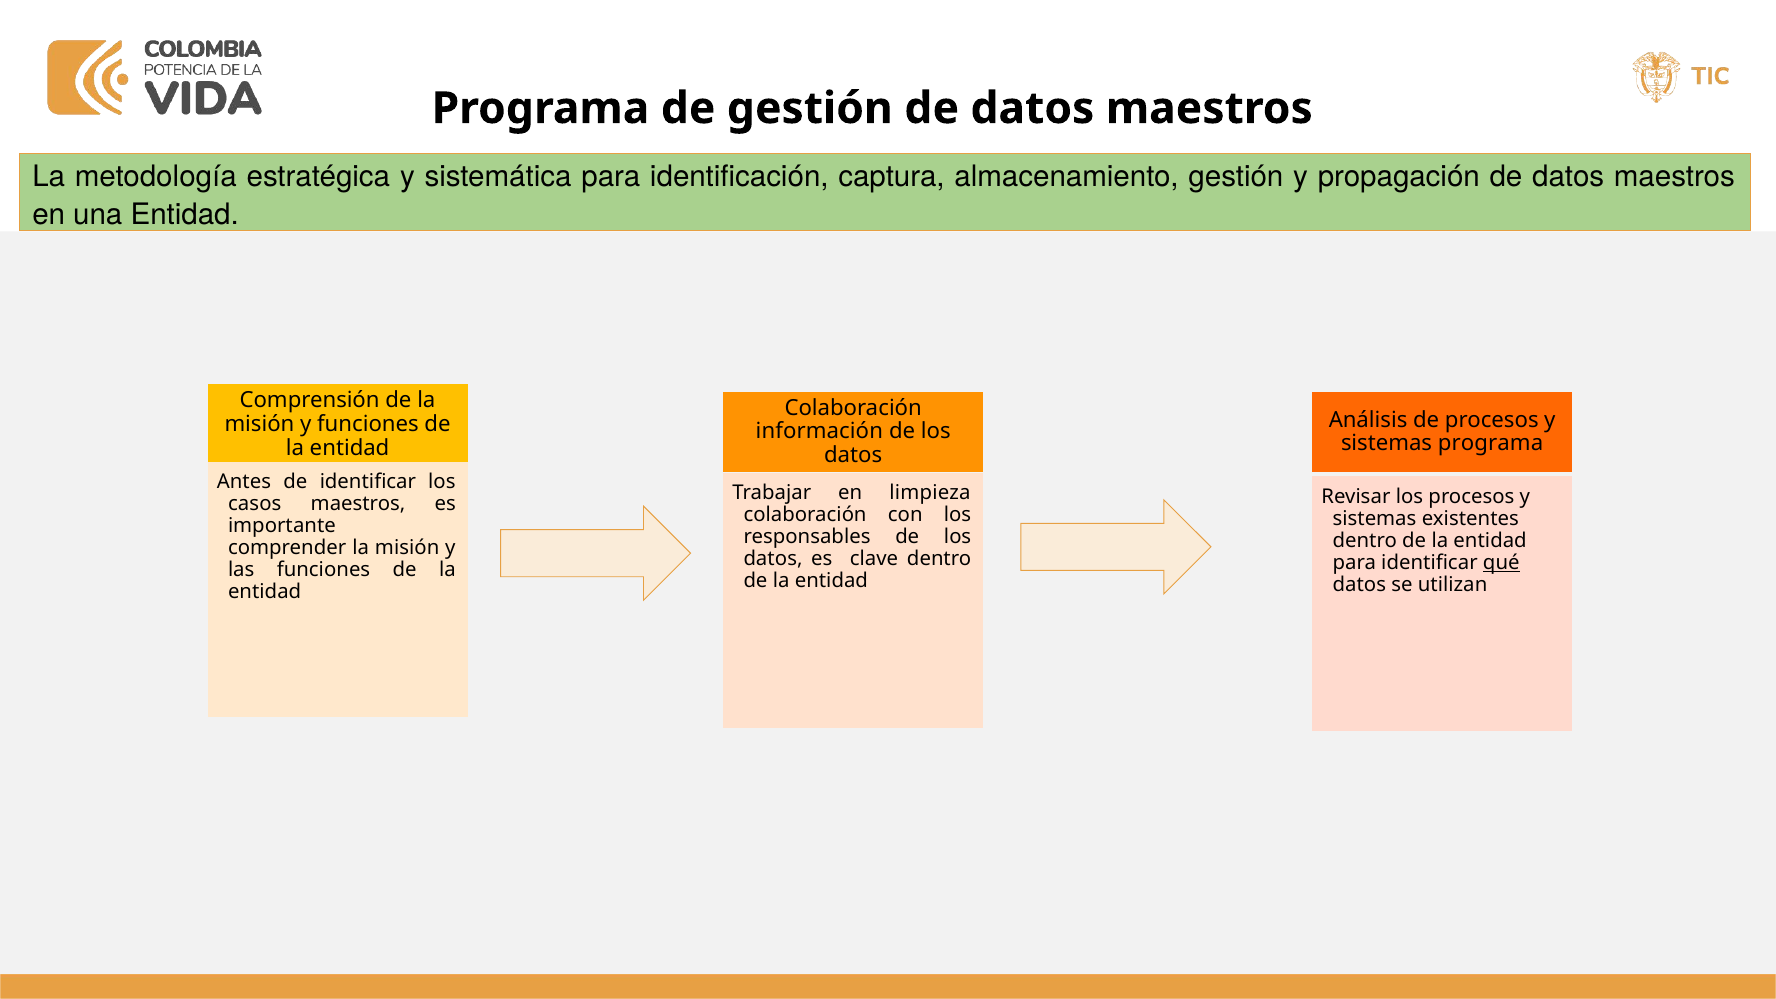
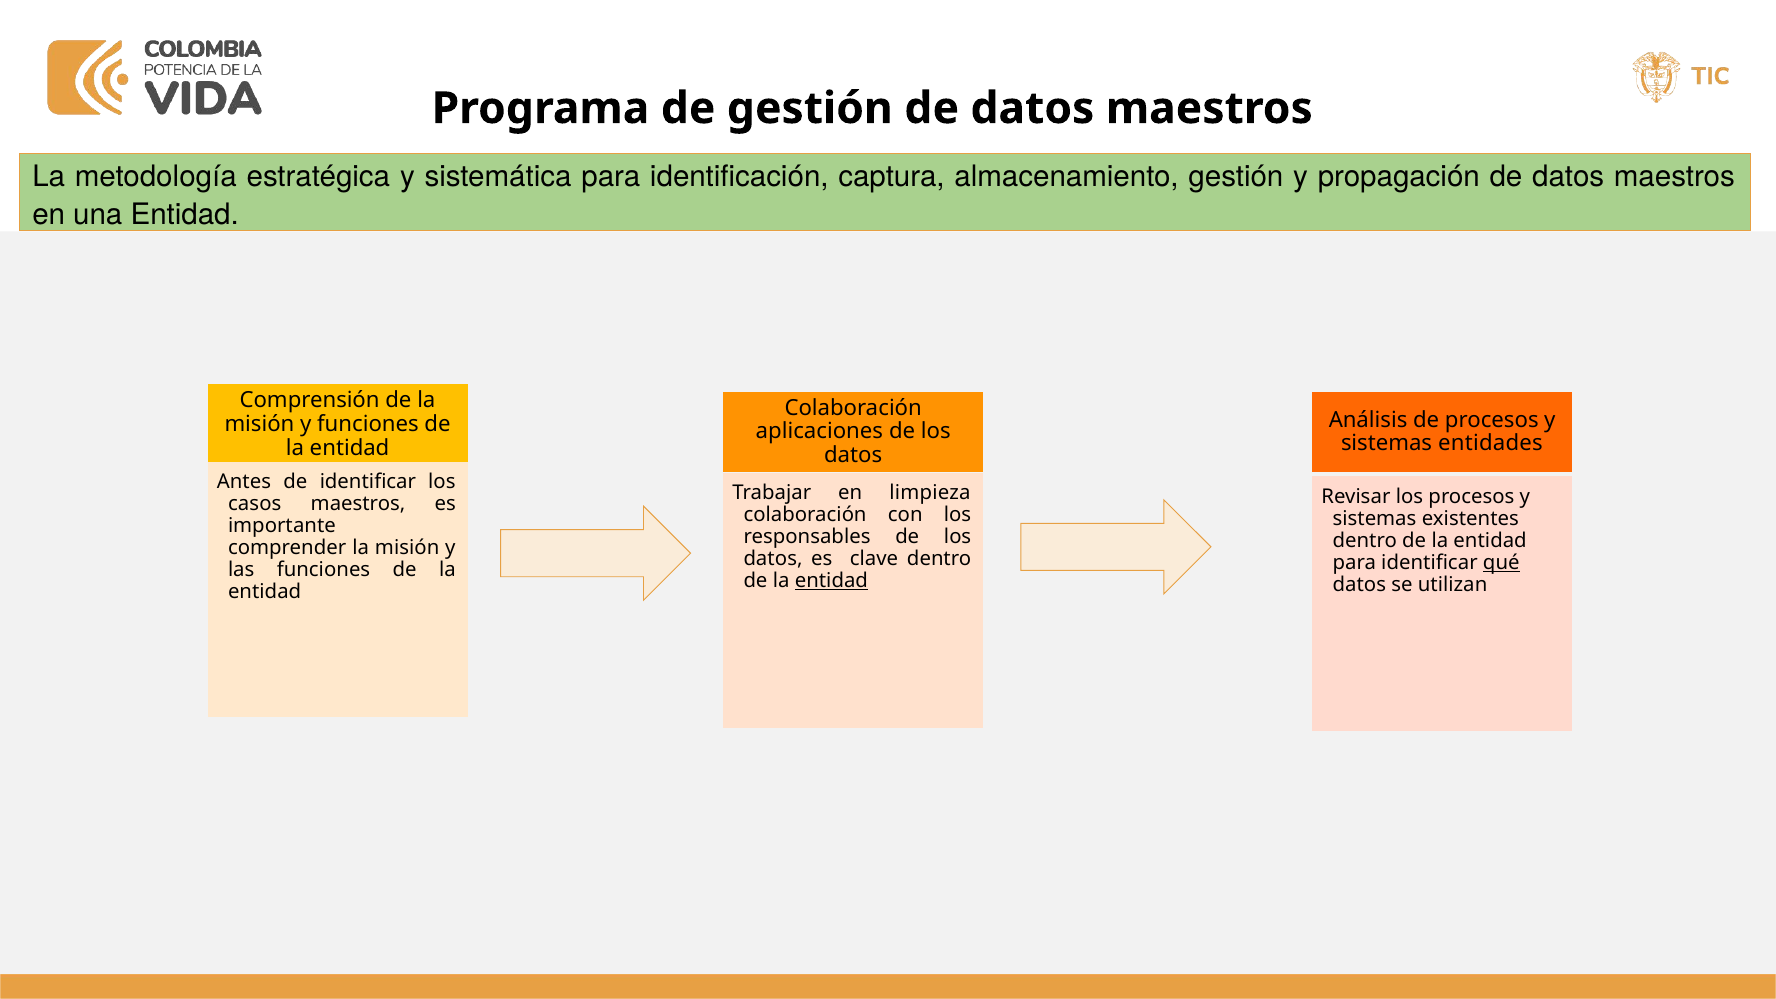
información: información -> aplicaciones
sistemas programa: programa -> entidades
entidad at (831, 581) underline: none -> present
